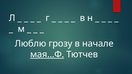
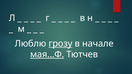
грозу underline: none -> present
